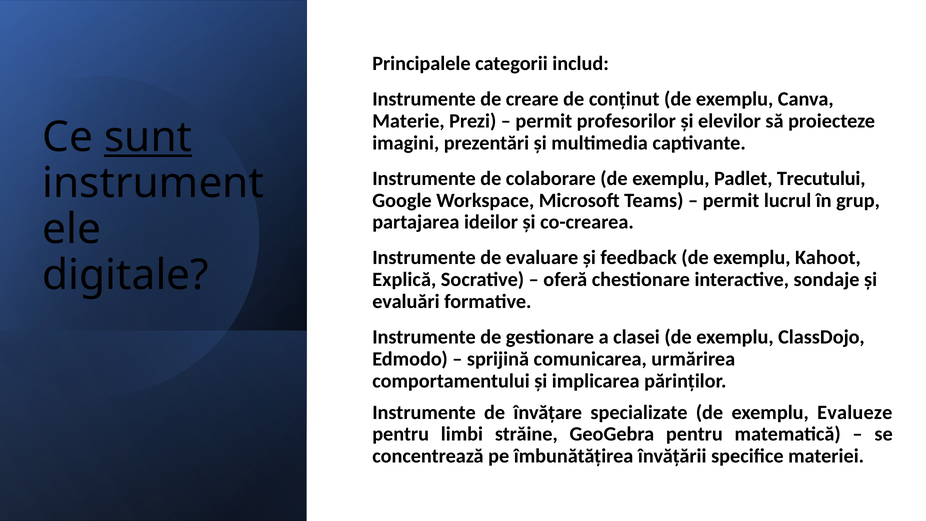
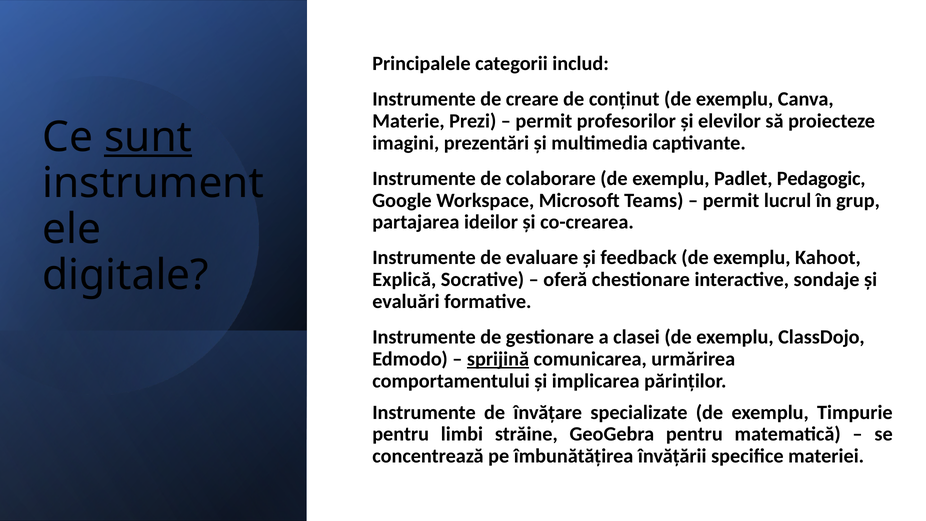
Trecutului: Trecutului -> Pedagogic
sprijină underline: none -> present
Evalueze: Evalueze -> Timpurie
